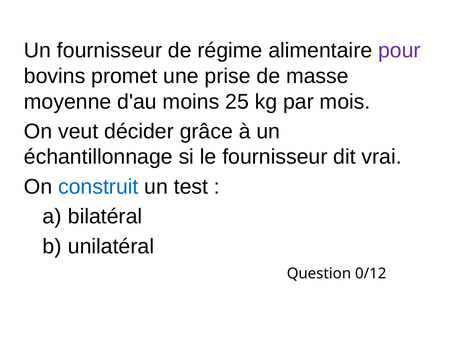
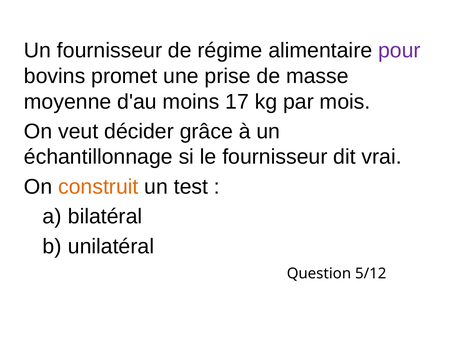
25: 25 -> 17
construit colour: blue -> orange
0/12: 0/12 -> 5/12
